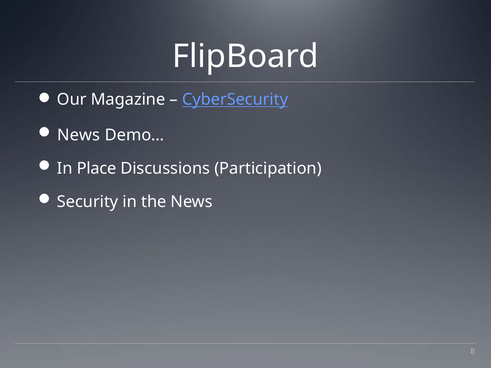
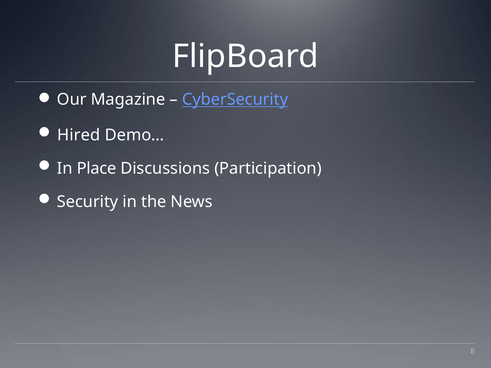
News at (79, 135): News -> Hired
